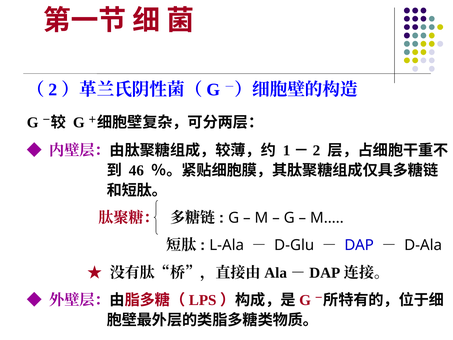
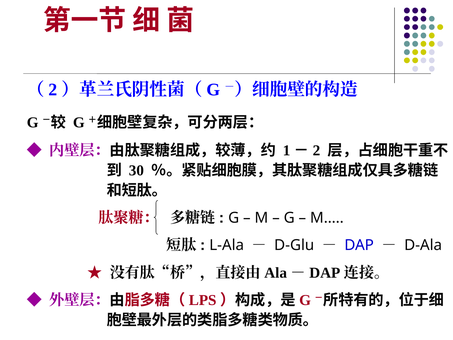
46: 46 -> 30
